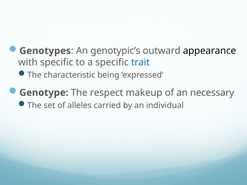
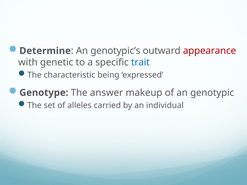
Genotypes: Genotypes -> Determine
appearance colour: black -> red
with specific: specific -> genetic
respect: respect -> answer
necessary: necessary -> genotypic
